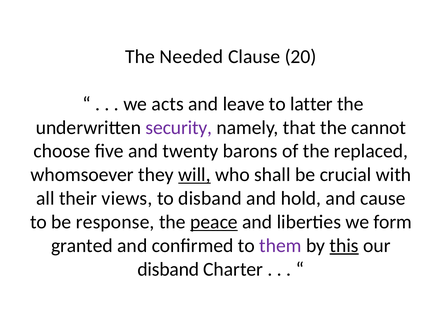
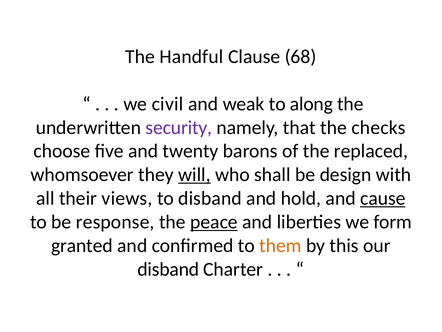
Needed: Needed -> Handful
20: 20 -> 68
acts: acts -> civil
leave: leave -> weak
latter: latter -> along
cannot: cannot -> checks
crucial: crucial -> design
cause underline: none -> present
them colour: purple -> orange
this underline: present -> none
